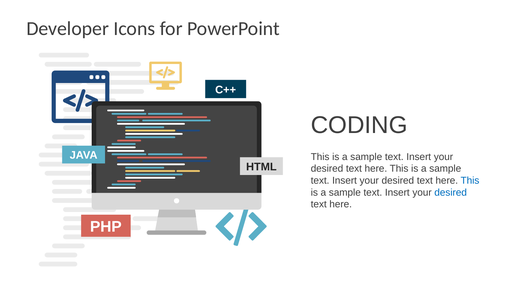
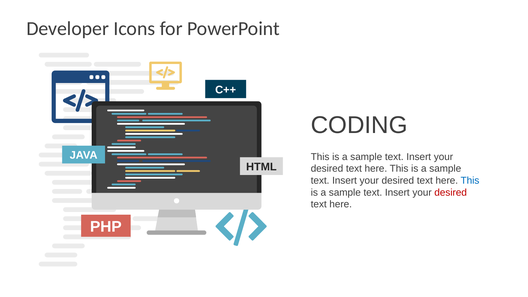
desired at (451, 192) colour: blue -> red
